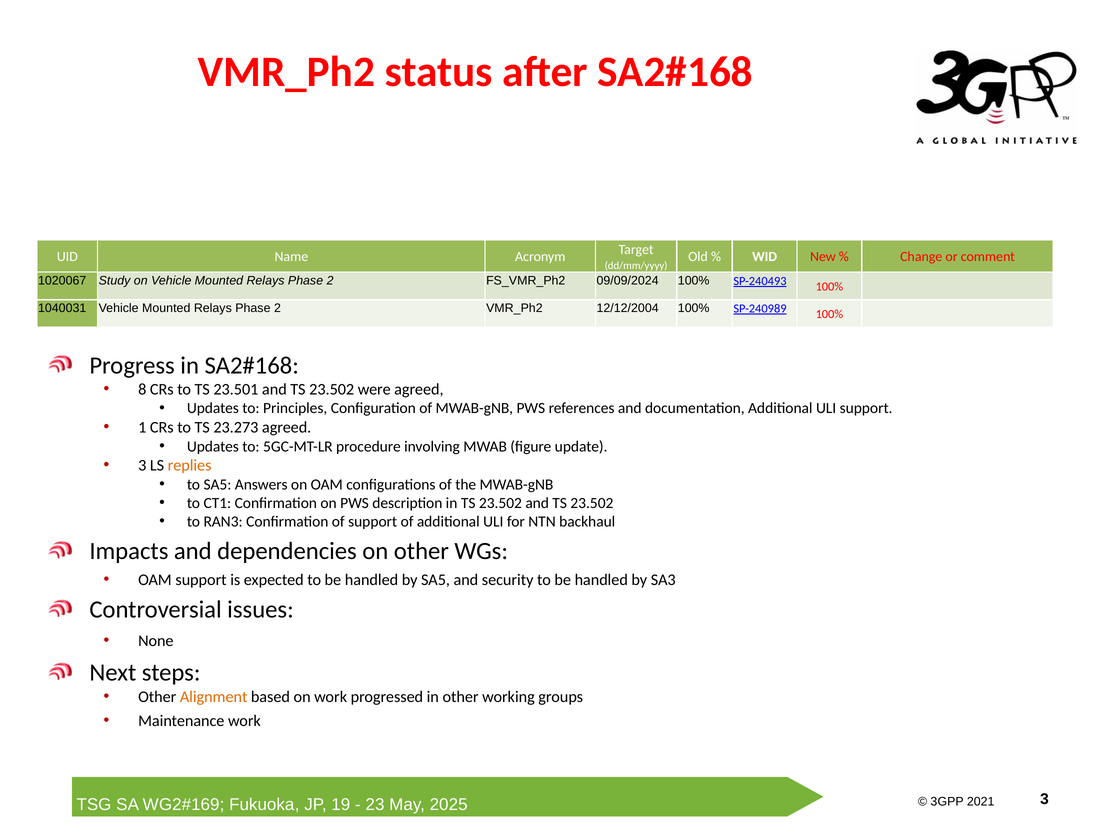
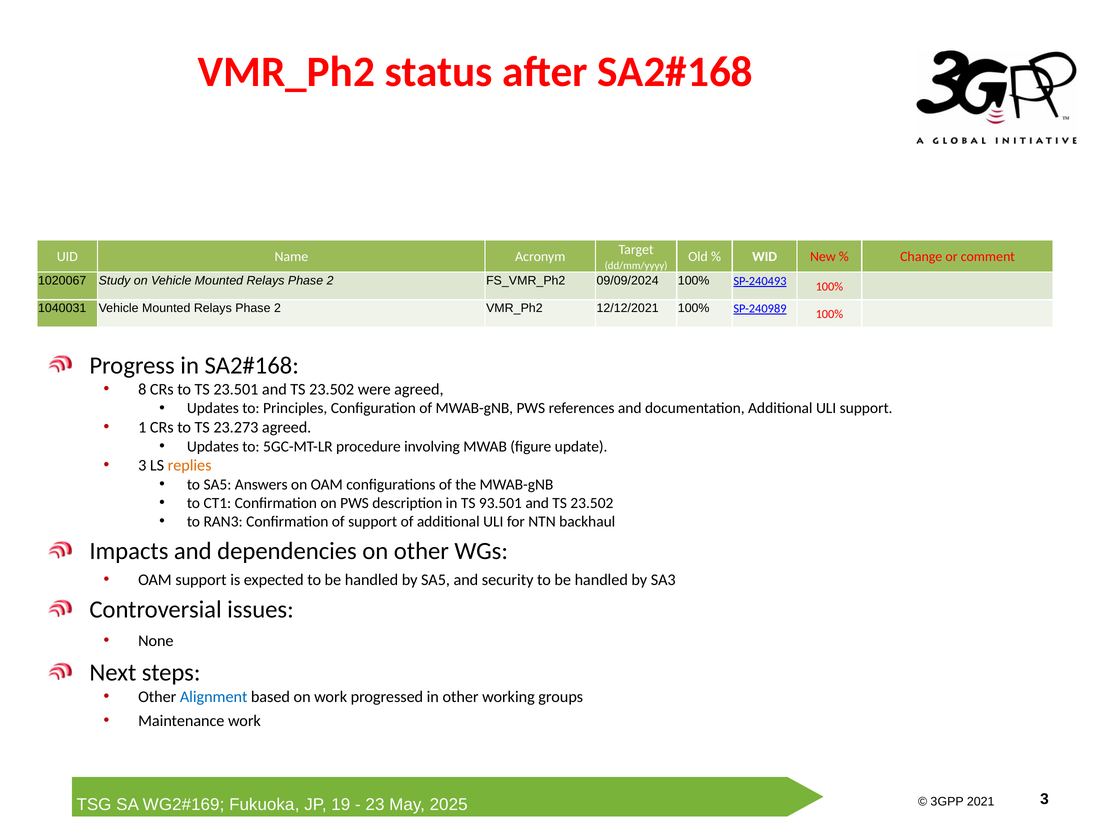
12/12/2004: 12/12/2004 -> 12/12/2021
in TS 23.502: 23.502 -> 93.501
Alignment colour: orange -> blue
